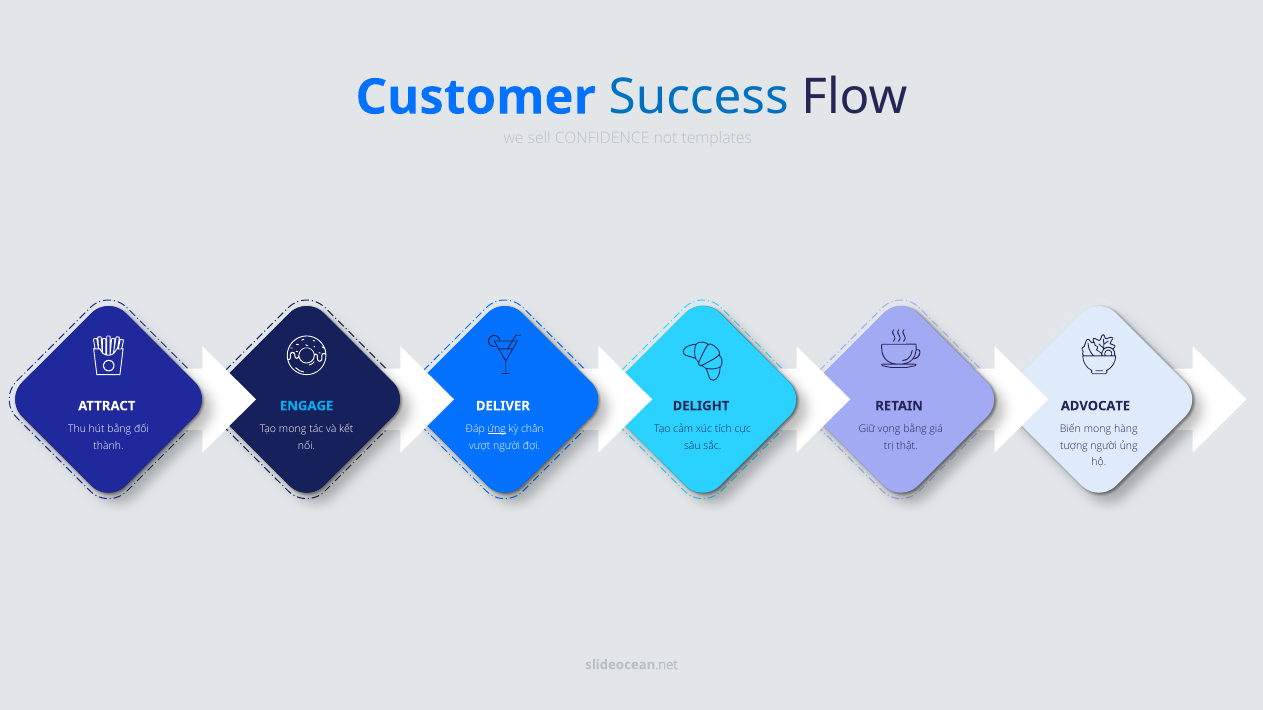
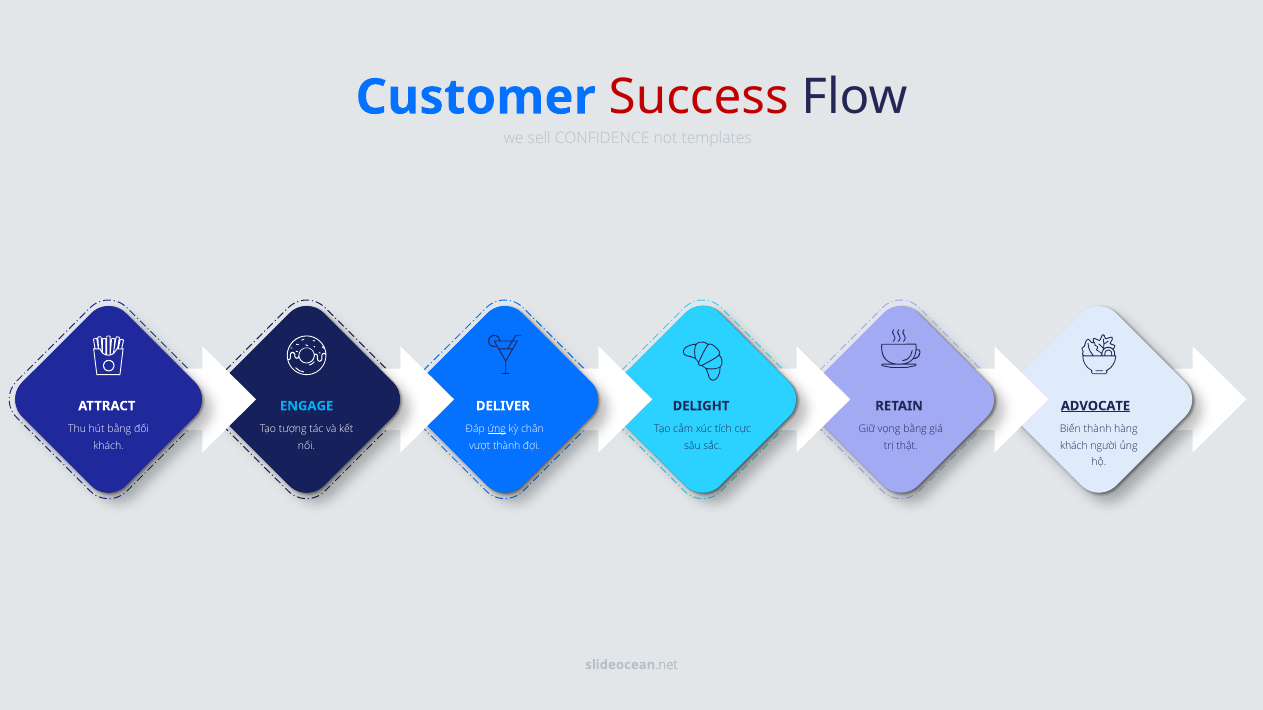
Success colour: blue -> red
ADVOCATE underline: none -> present
Tạo mong: mong -> tượng
Biến mong: mong -> thành
thành at (109, 446): thành -> khách
vượt người: người -> thành
tượng at (1074, 446): tượng -> khách
